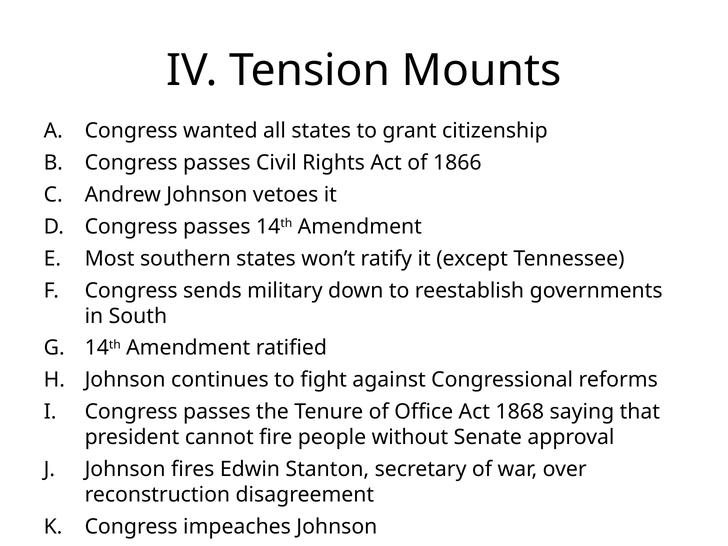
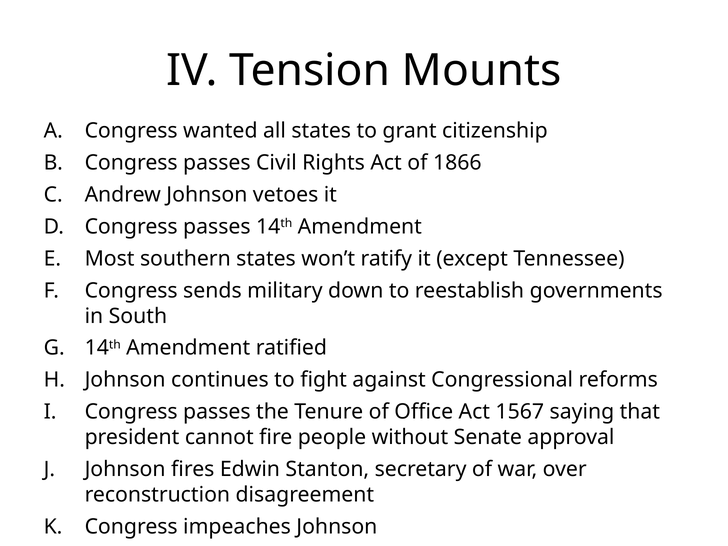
1868: 1868 -> 1567
